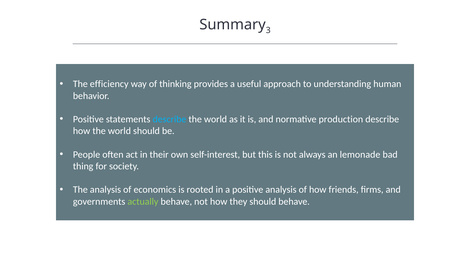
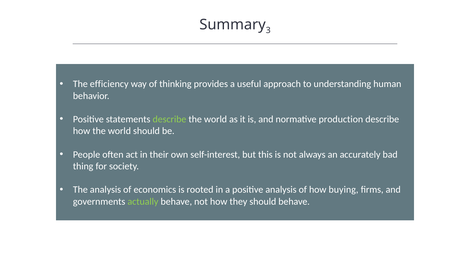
describe at (169, 119) colour: light blue -> light green
lemonade: lemonade -> accurately
friends: friends -> buying
